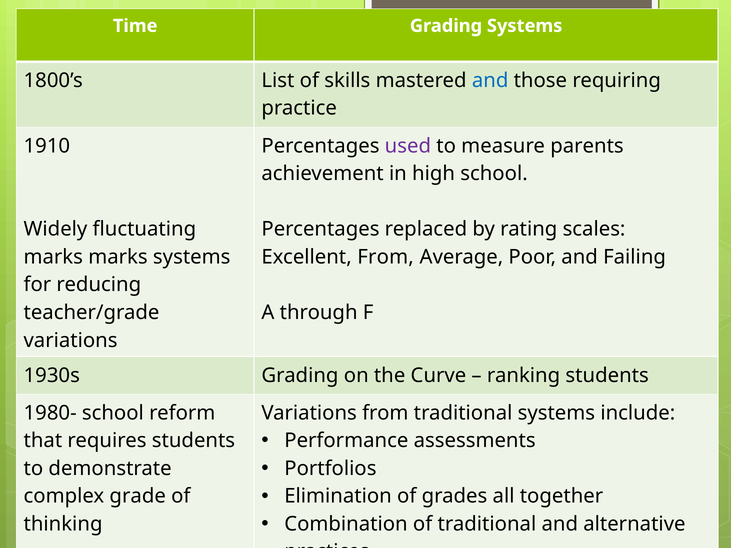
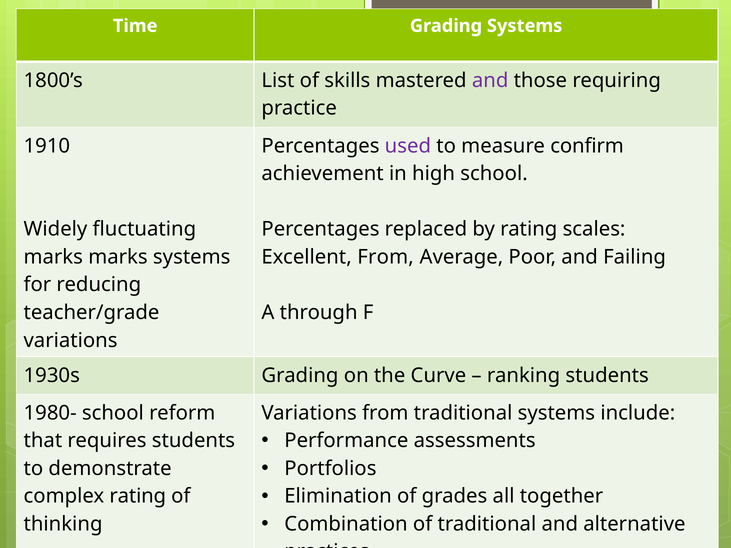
and at (490, 81) colour: blue -> purple
parents: parents -> confirm
complex grade: grade -> rating
